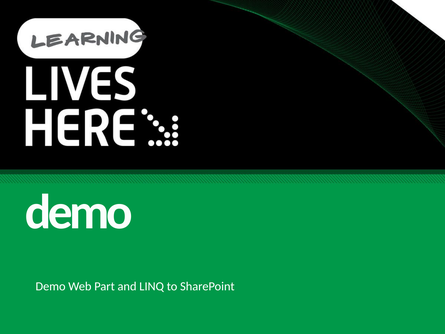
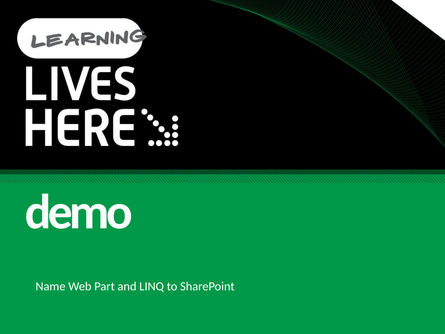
Demo at (51, 286): Demo -> Name
